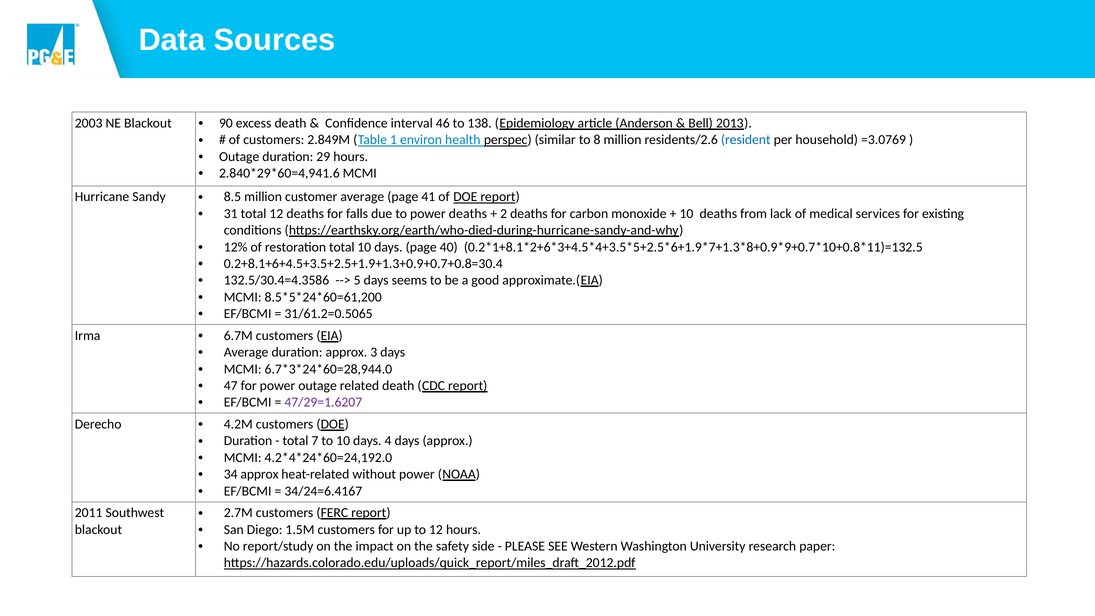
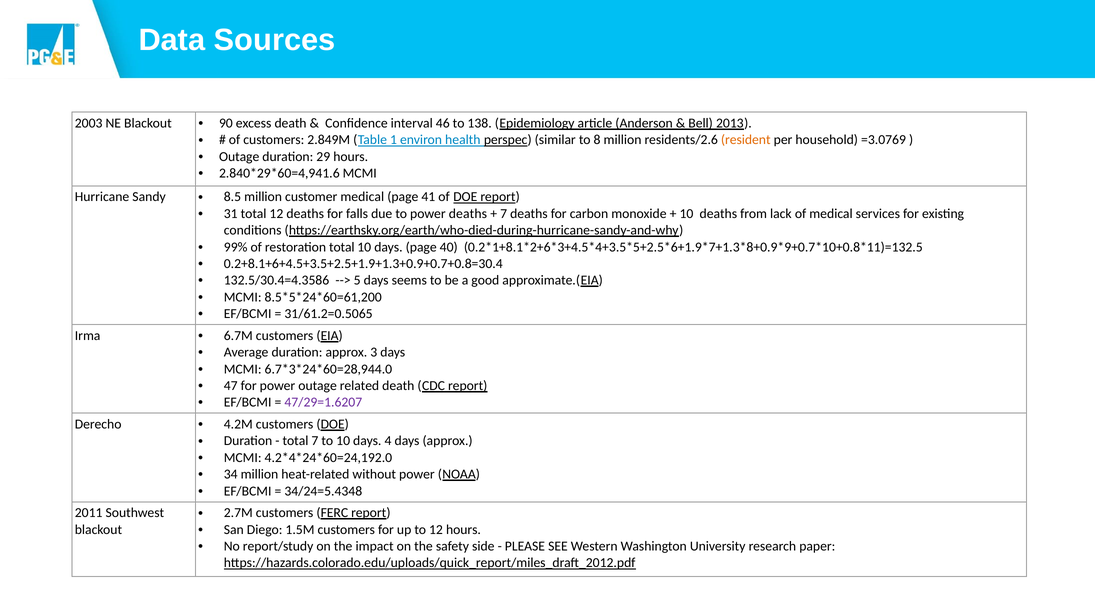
resident colour: blue -> orange
customer average: average -> medical
2 at (504, 214): 2 -> 7
12%: 12% -> 99%
34 approx: approx -> million
34/24=6.4167: 34/24=6.4167 -> 34/24=5.4348
